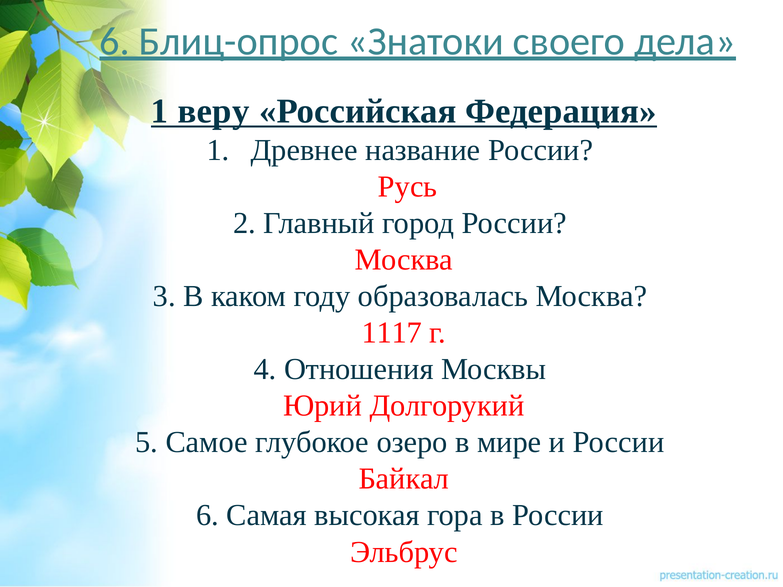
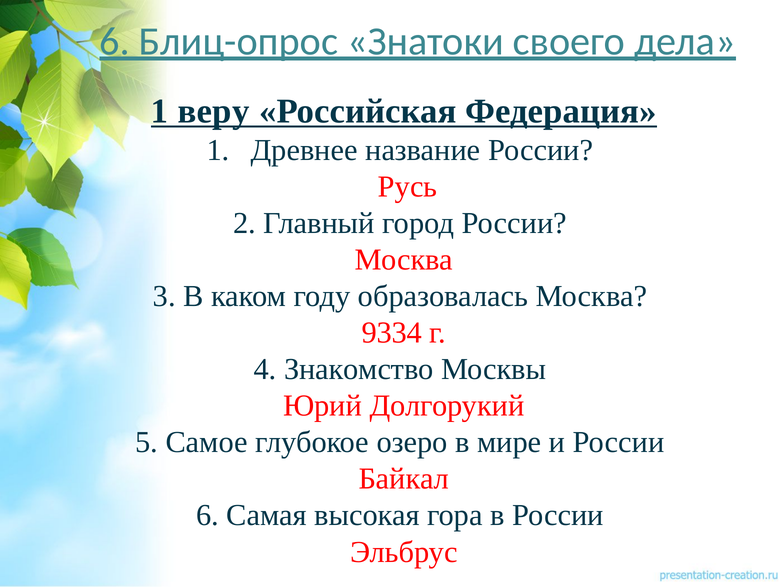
1117: 1117 -> 9334
Отношения: Отношения -> Знакомство
